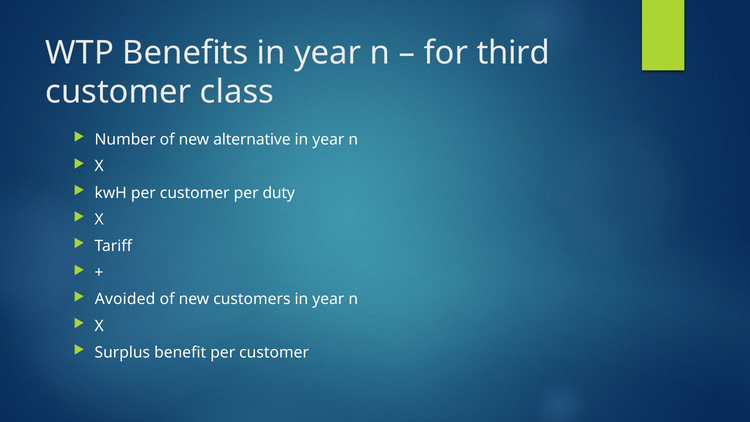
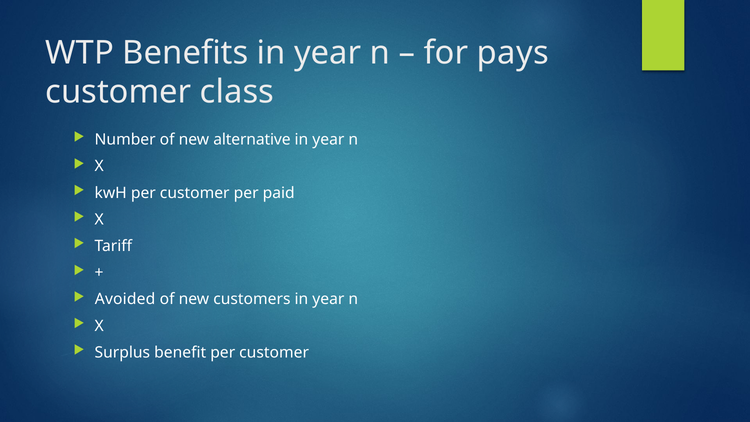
third: third -> pays
duty: duty -> paid
